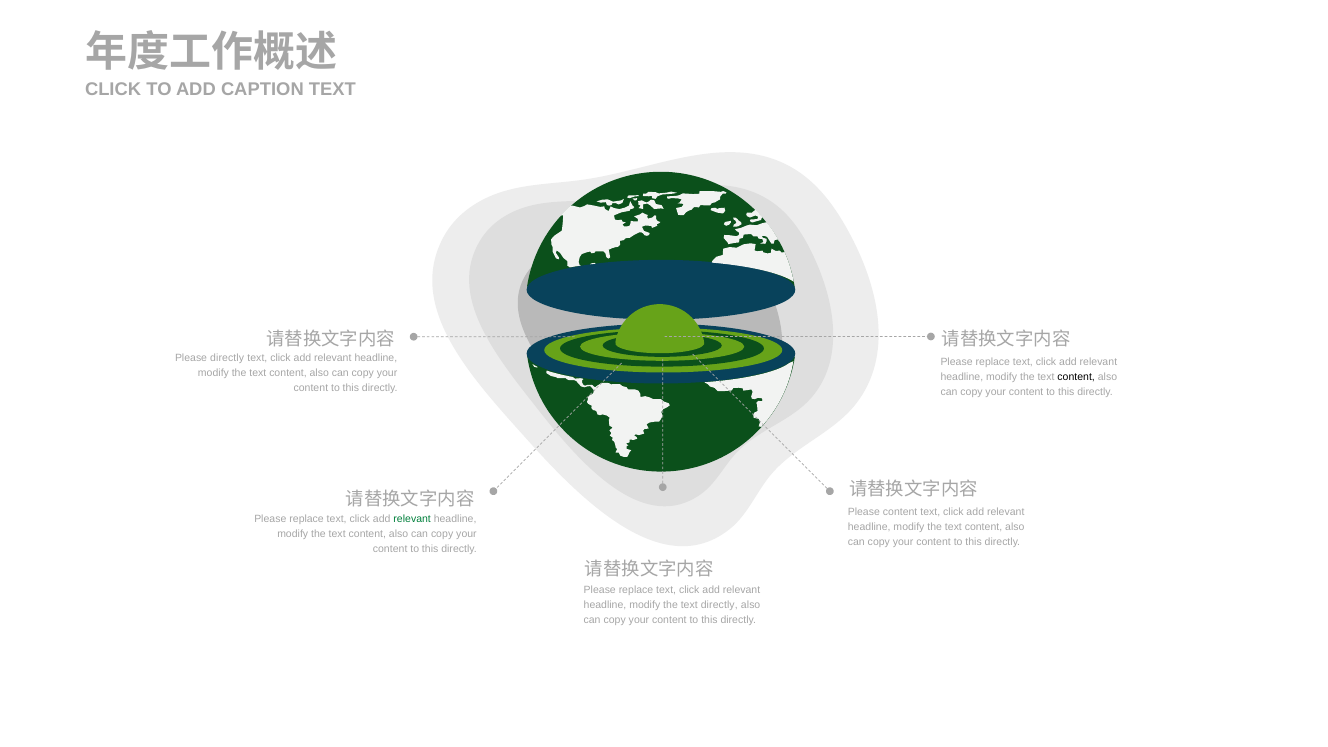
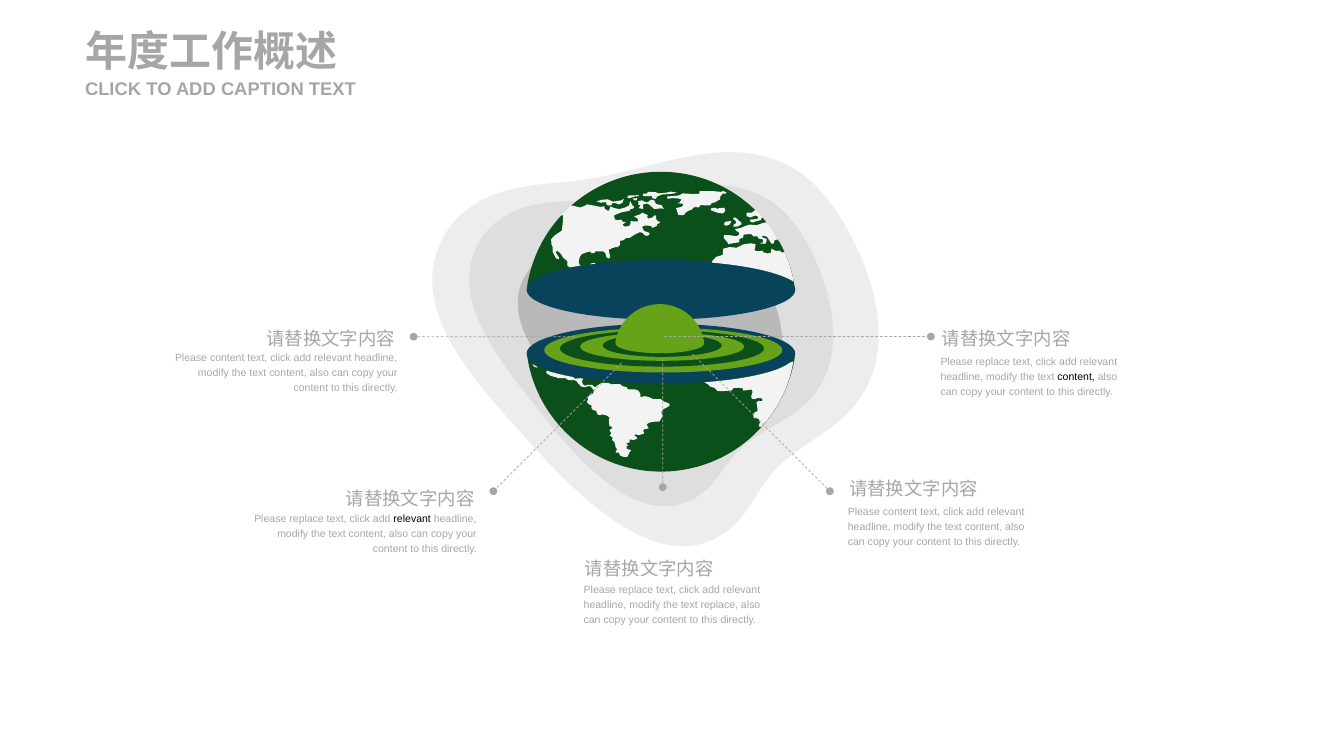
directly at (227, 358): directly -> content
relevant at (412, 519) colour: green -> black
text directly: directly -> replace
